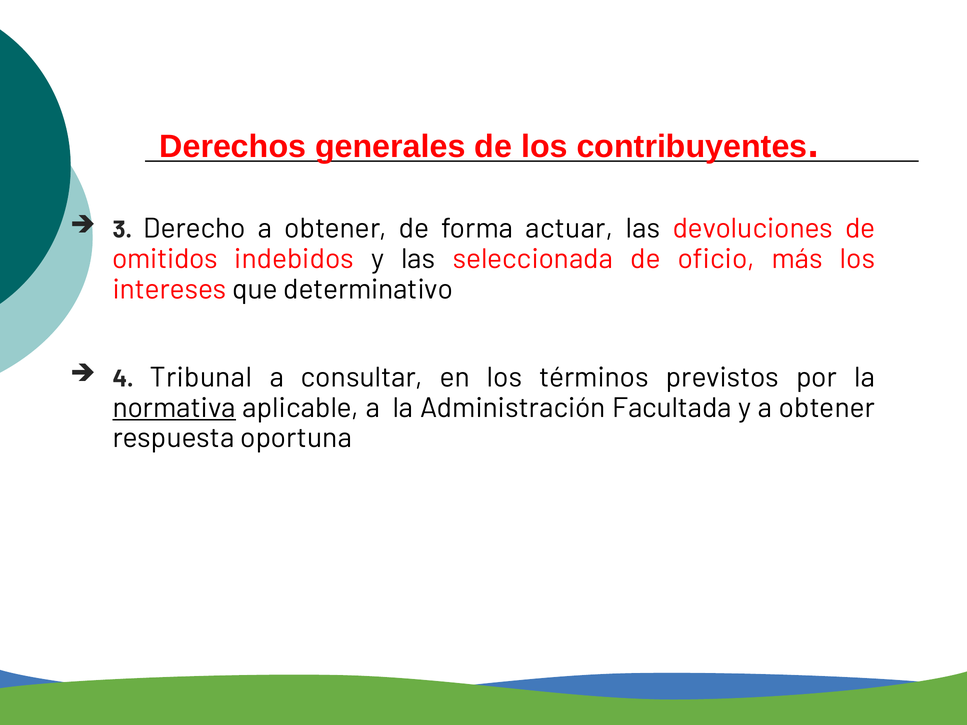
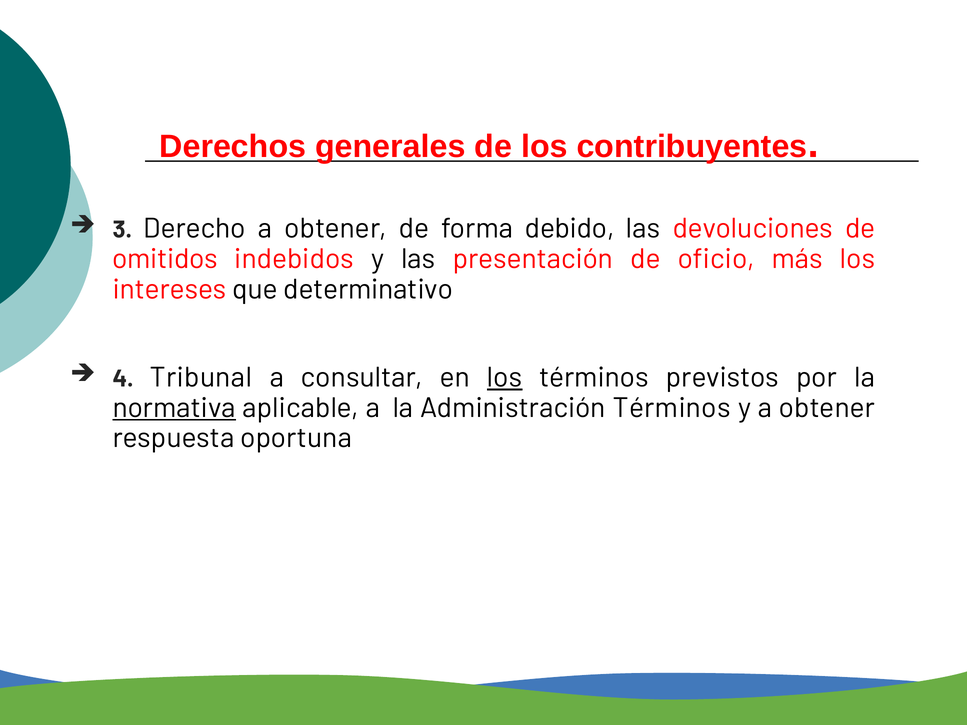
actuar: actuar -> debido
seleccionada: seleccionada -> presentación
los at (505, 377) underline: none -> present
Administración Facultada: Facultada -> Términos
